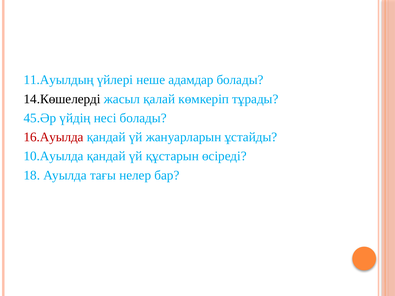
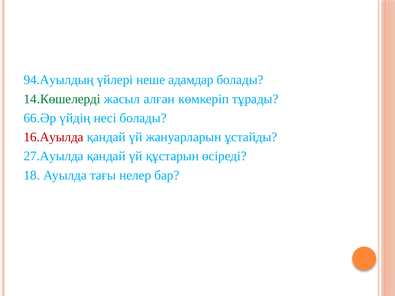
11.Ауылдың: 11.Ауылдың -> 94.Ауылдың
14.Көшелерді colour: black -> green
қалай: қалай -> алған
45.Әр: 45.Әр -> 66.Әр
10.Ауылда: 10.Ауылда -> 27.Ауылда
